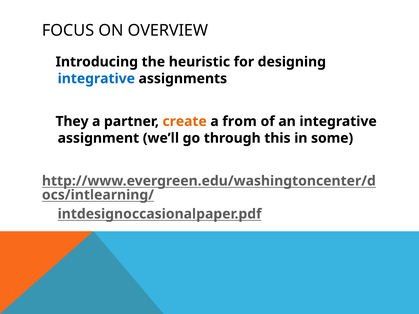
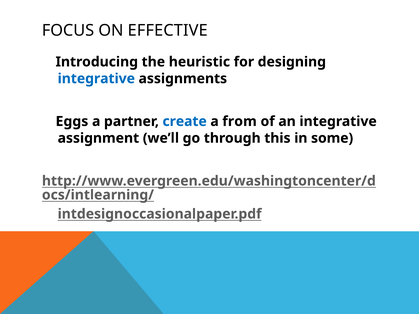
OVERVIEW: OVERVIEW -> EFFECTIVE
They: They -> Eggs
create colour: orange -> blue
